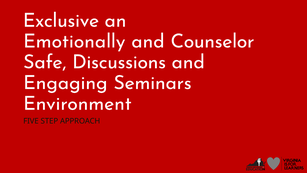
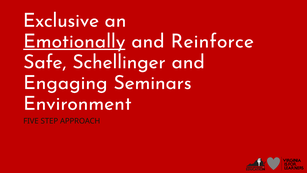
Emotionally underline: none -> present
Counselor: Counselor -> Reinforce
Discussions: Discussions -> Schellinger
